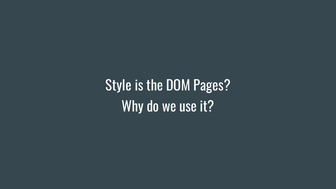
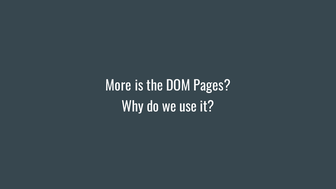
Style: Style -> More
